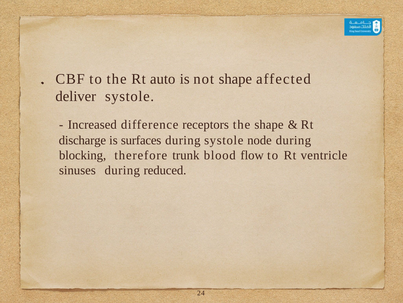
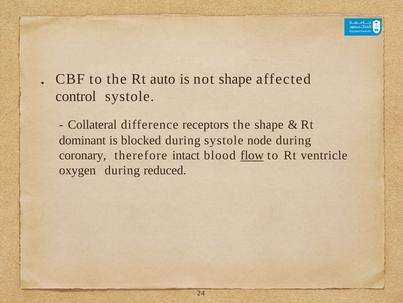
deliver: deliver -> control
Increased: Increased -> Collateral
discharge: discharge -> dominant
surfaces: surfaces -> blocked
blocking: blocking -> coronary
trunk: trunk -> intact
flow underline: none -> present
sinuses: sinuses -> oxygen
